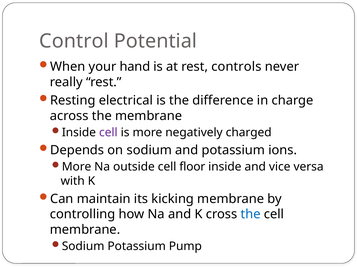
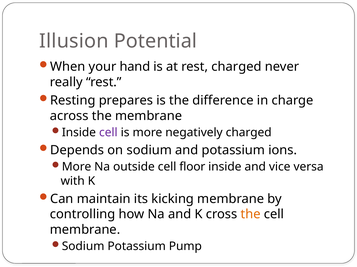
Control: Control -> Illusion
rest controls: controls -> charged
electrical: electrical -> prepares
the at (251, 215) colour: blue -> orange
